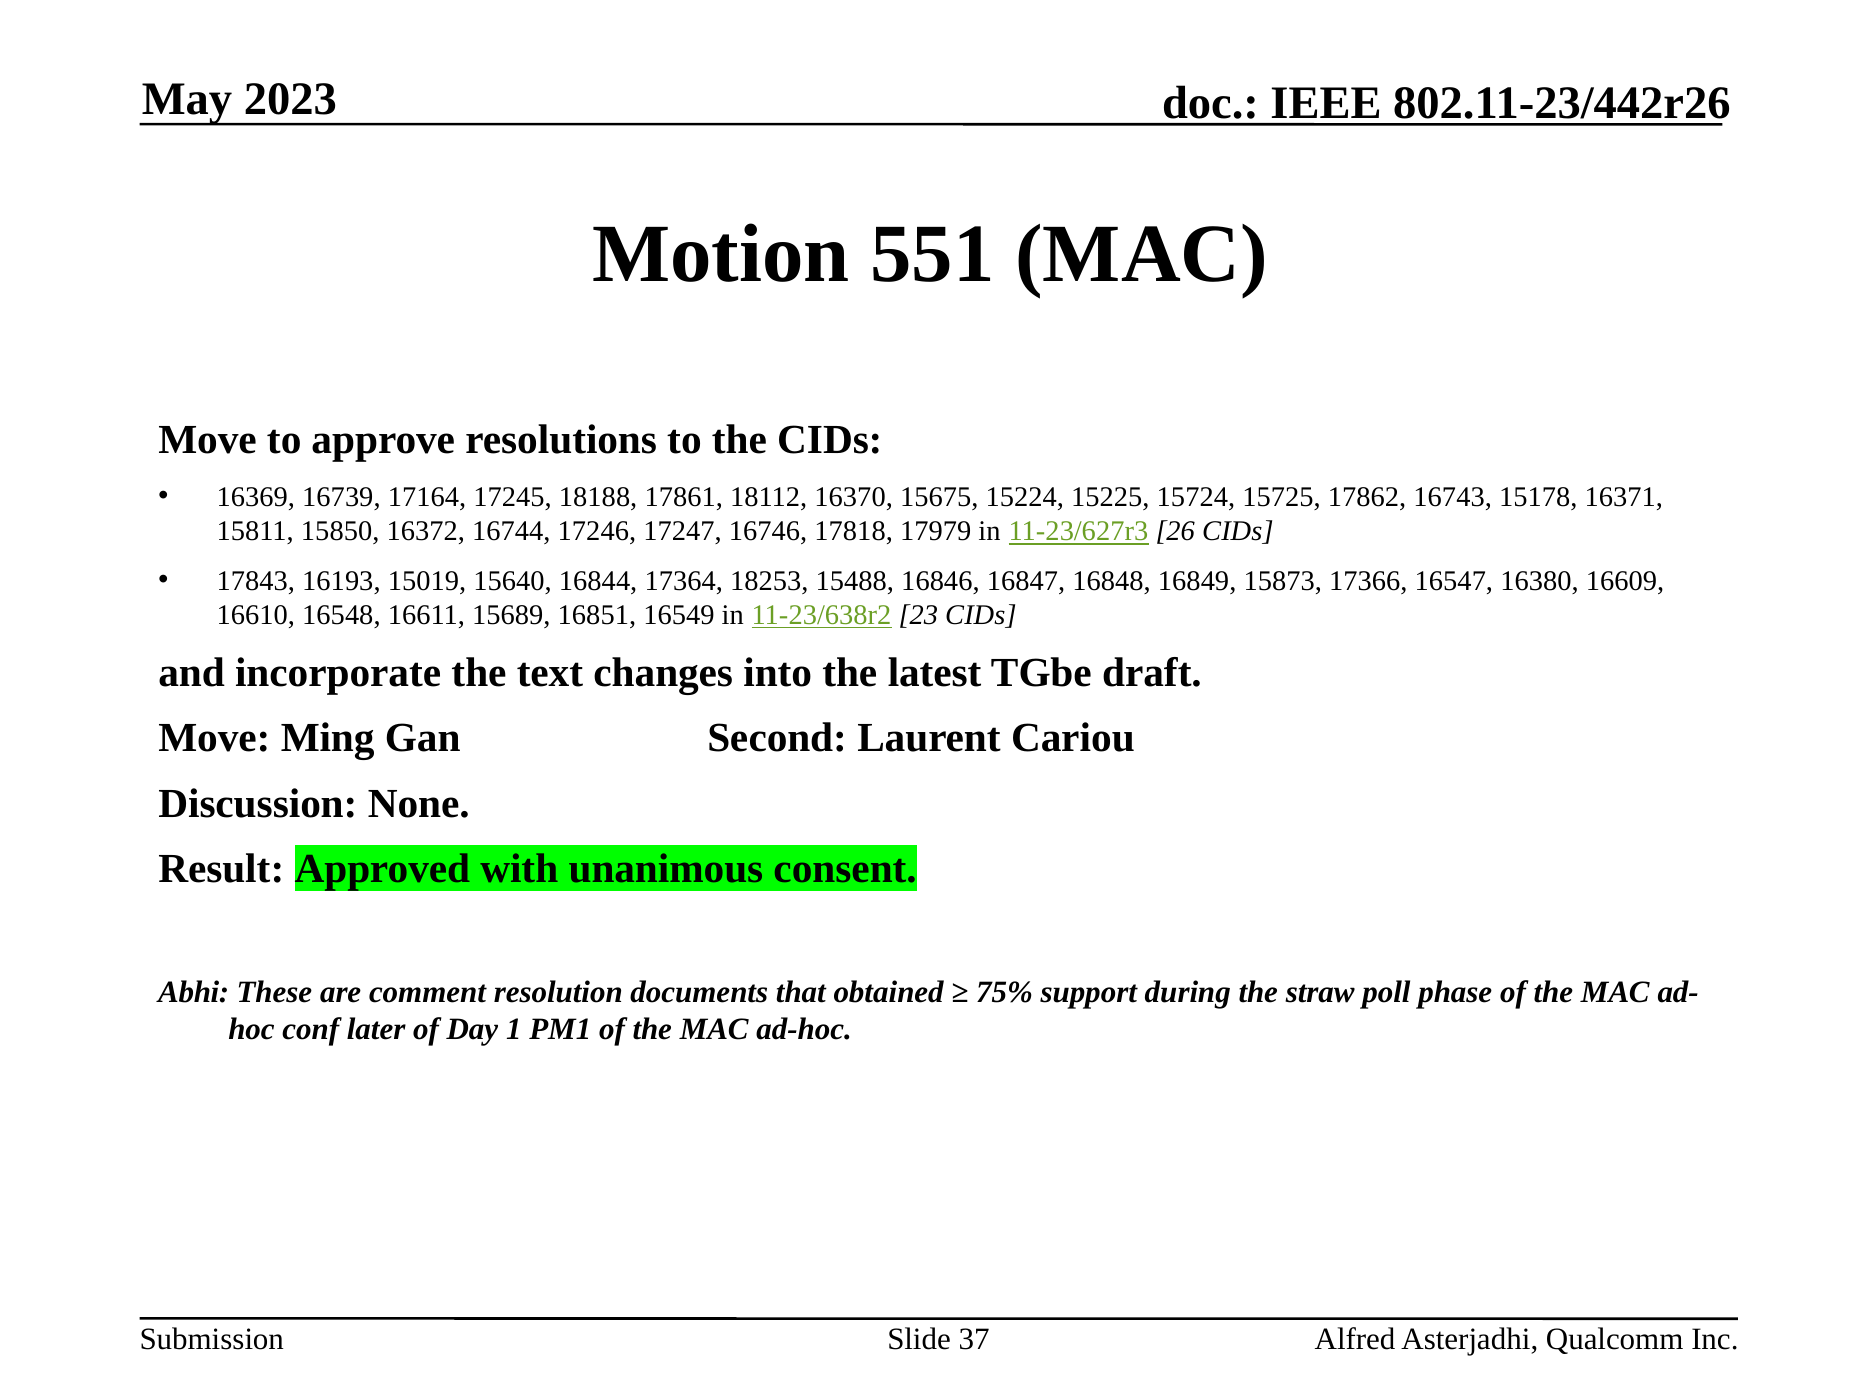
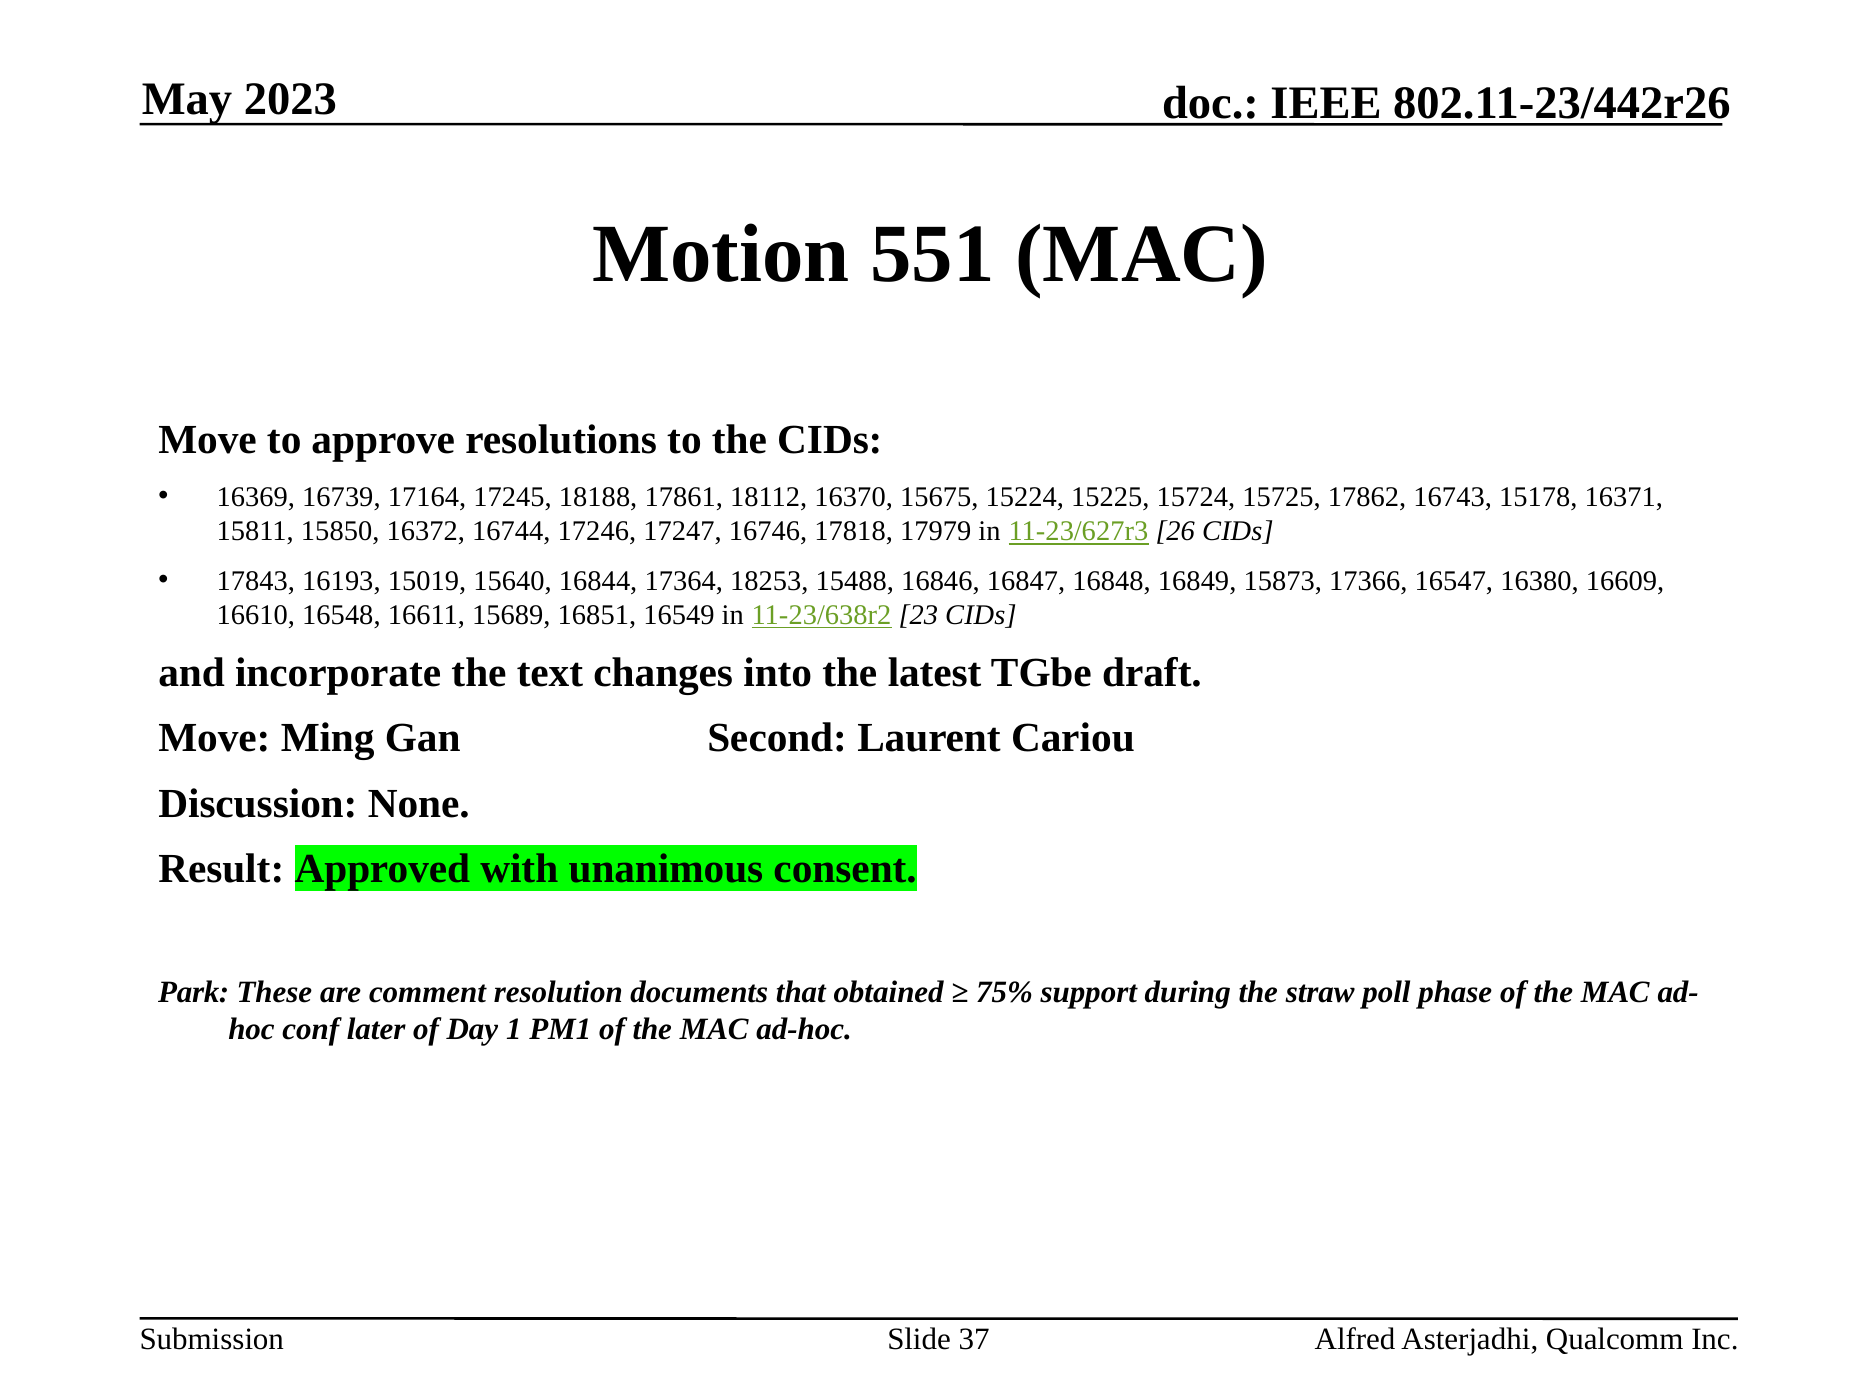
Abhi: Abhi -> Park
